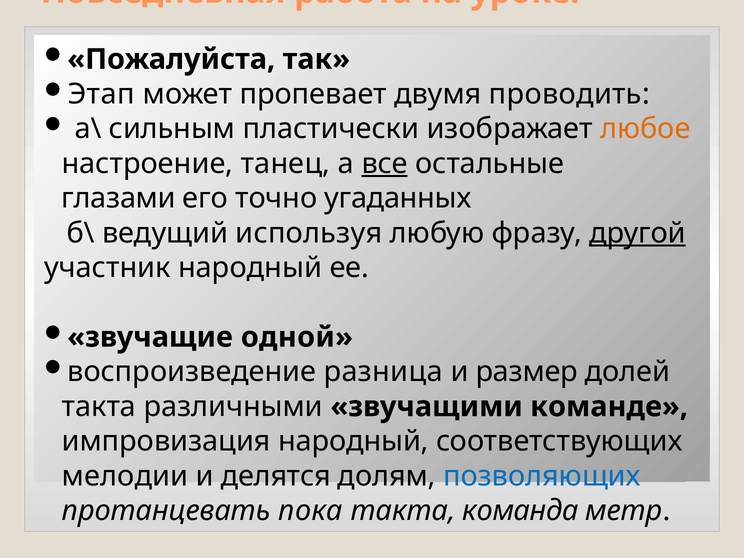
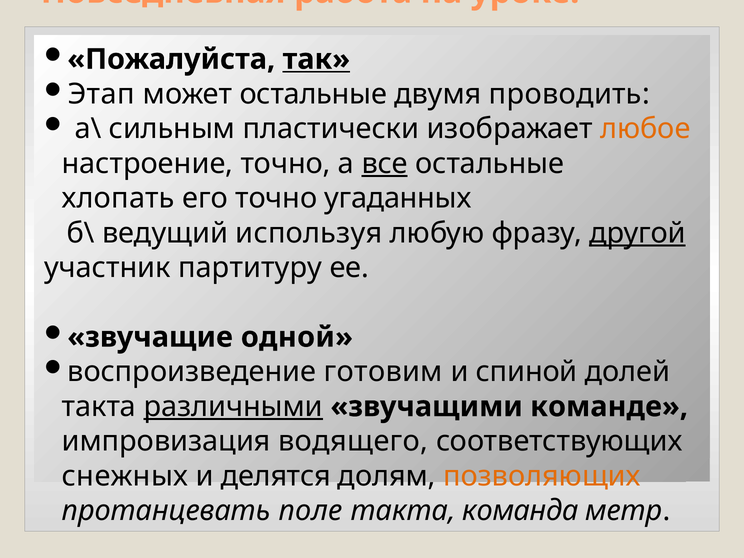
так at (316, 59) underline: none -> present
может пропевает: пропевает -> остальные
настроение танец: танец -> точно
глазами at (118, 198): глазами -> хлопать
участник народный: народный -> партитуру
разница: разница -> готовим
и размер: размер -> спиной
различными underline: none -> present
импровизация народный: народный -> водящего
мелодии: мелодии -> снежных
позволяющих colour: blue -> orange
пока: пока -> поле
